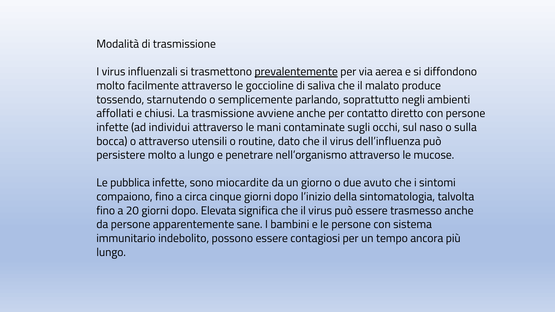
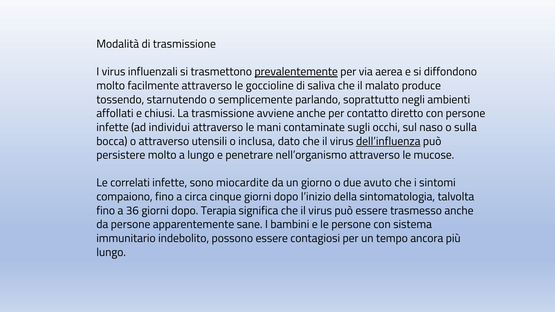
routine: routine -> inclusa
dell’influenza underline: none -> present
pubblica: pubblica -> correlati
20: 20 -> 36
Elevata: Elevata -> Terapia
